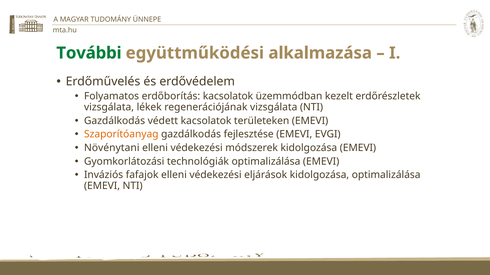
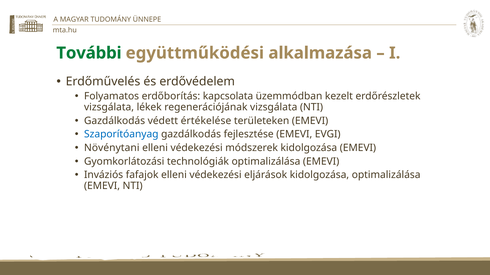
erdőborítás kacsolatok: kacsolatok -> kapcsolata
védett kacsolatok: kacsolatok -> értékelése
Szaporítóanyag colour: orange -> blue
